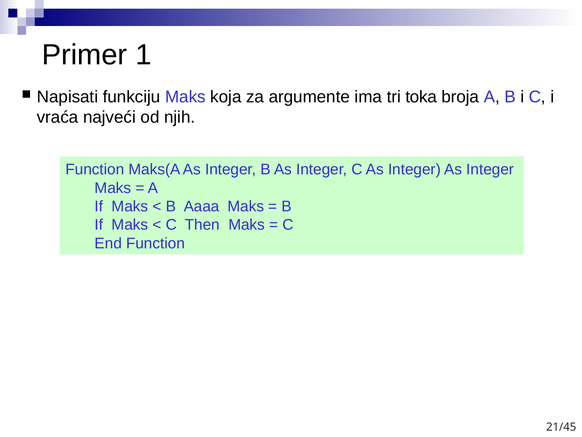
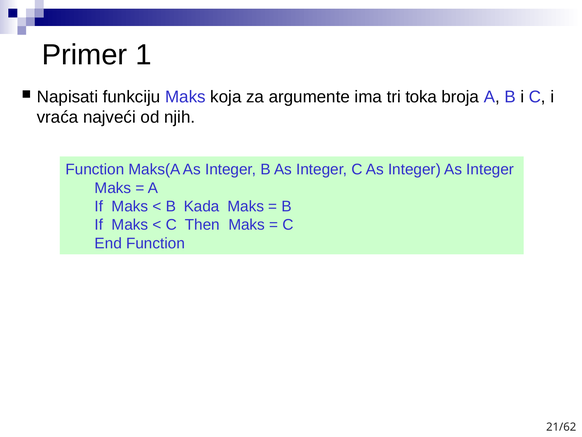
Aaaa: Aaaa -> Kada
21/45: 21/45 -> 21/62
